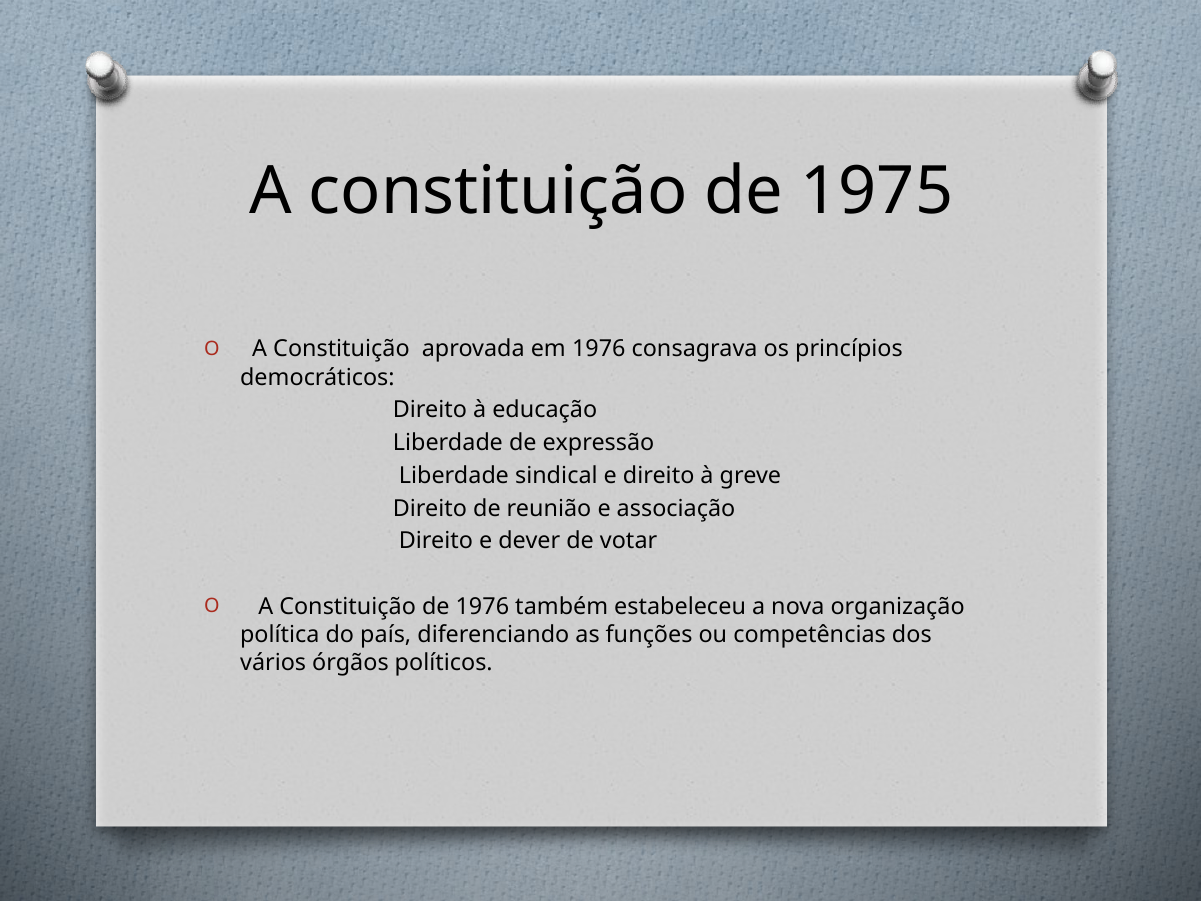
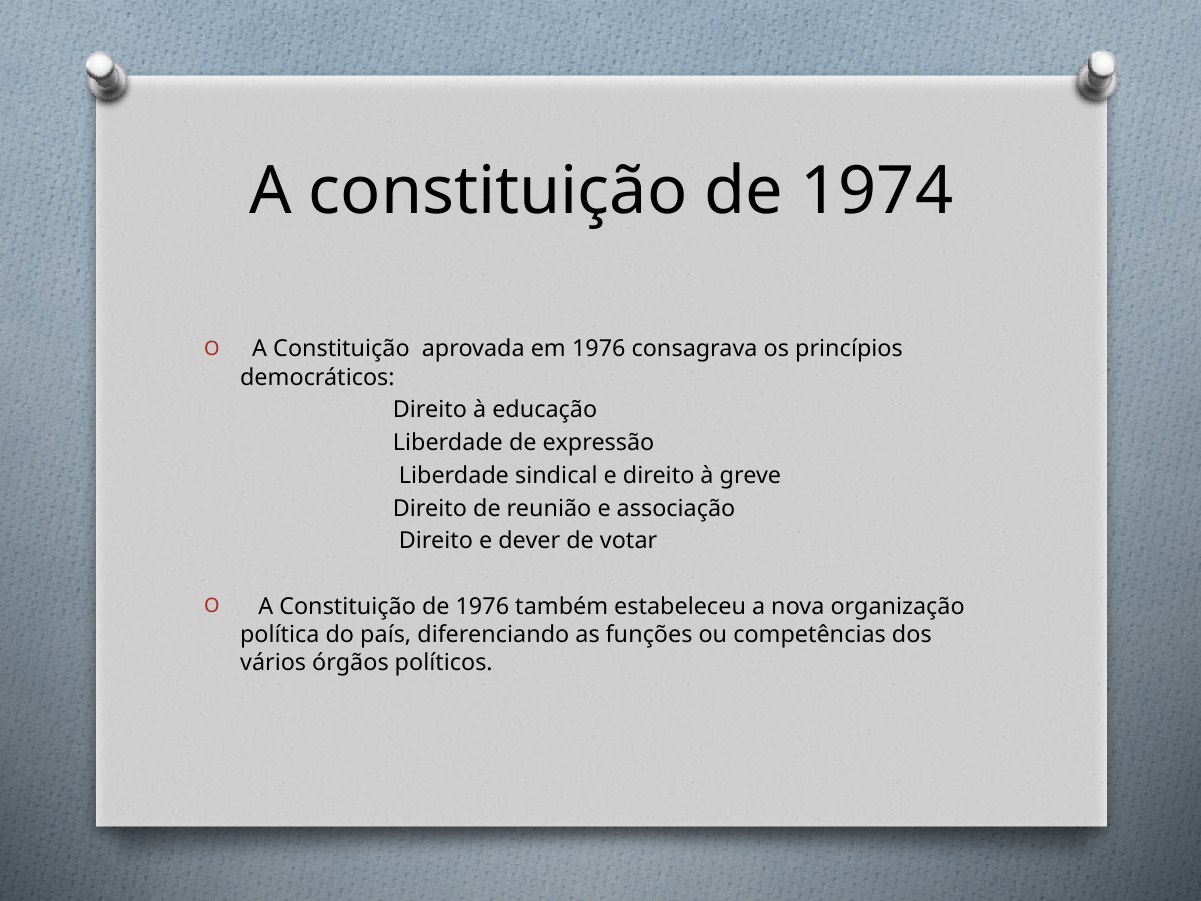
1975: 1975 -> 1974
